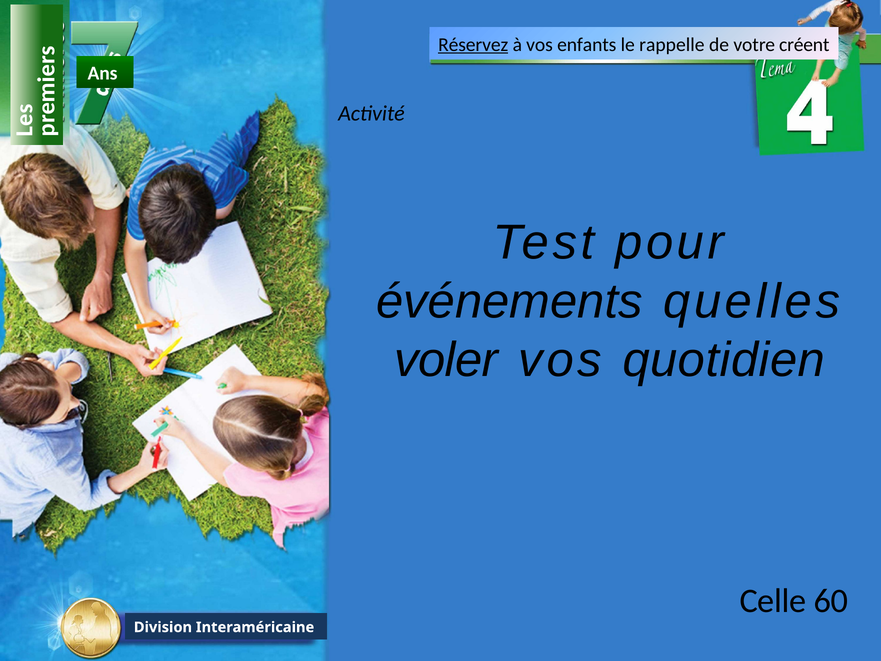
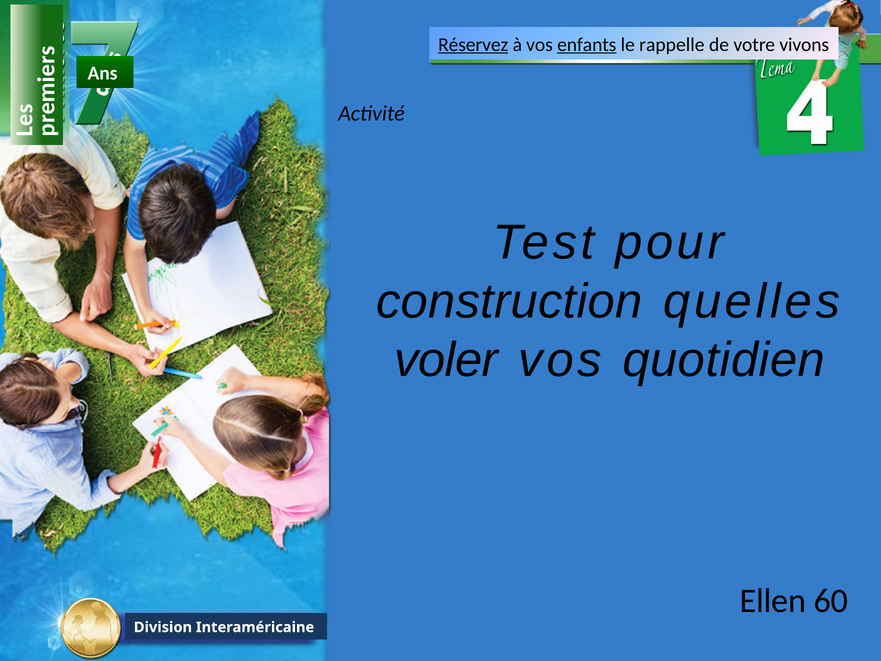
enfants underline: none -> present
créent: créent -> vivons
événements: événements -> construction
Celle: Celle -> Ellen
